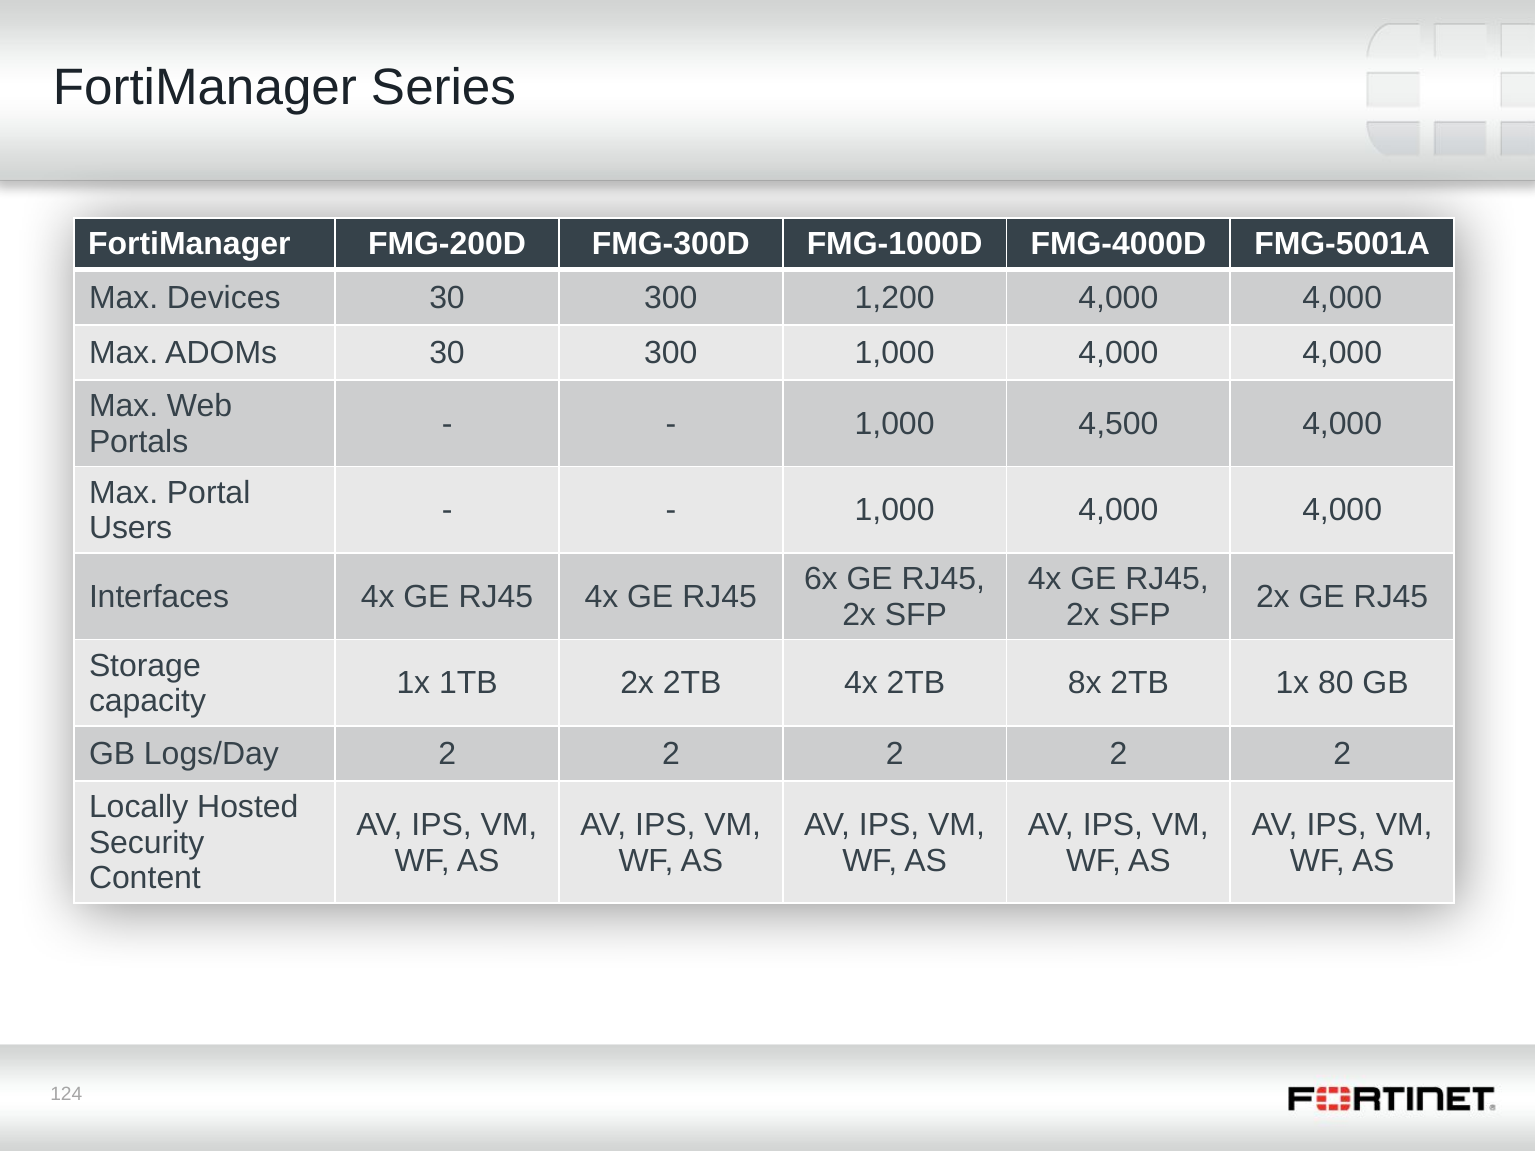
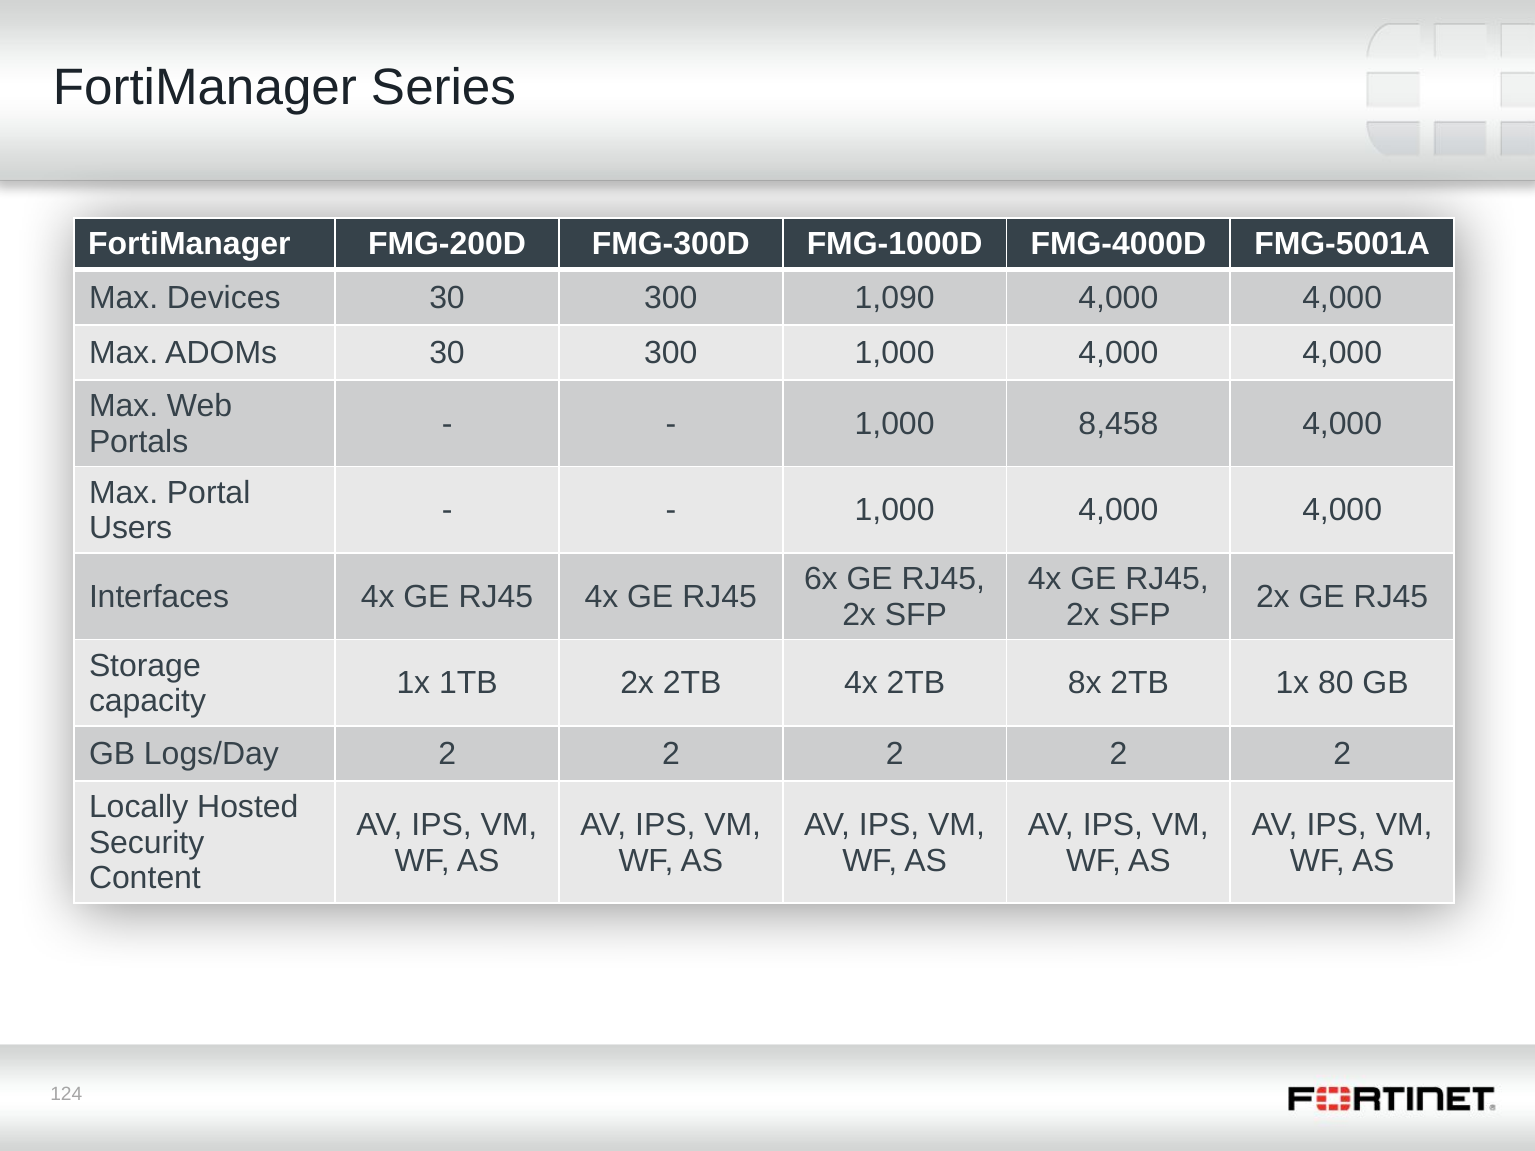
1,200: 1,200 -> 1,090
4,500: 4,500 -> 8,458
